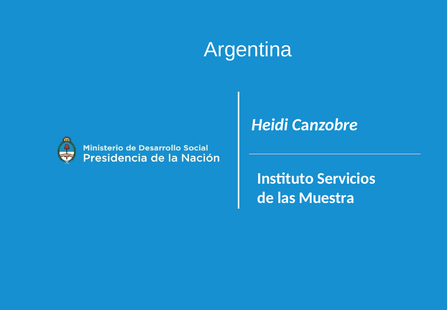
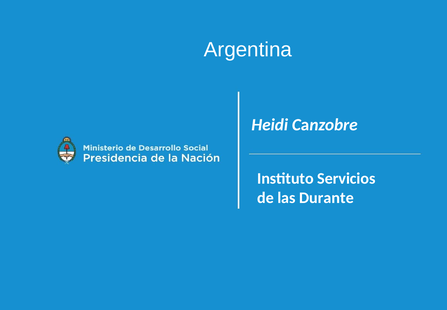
Muestra: Muestra -> Durante
